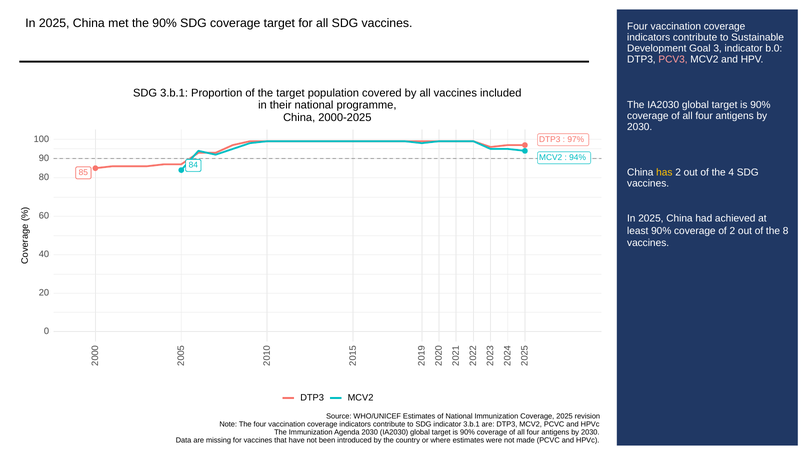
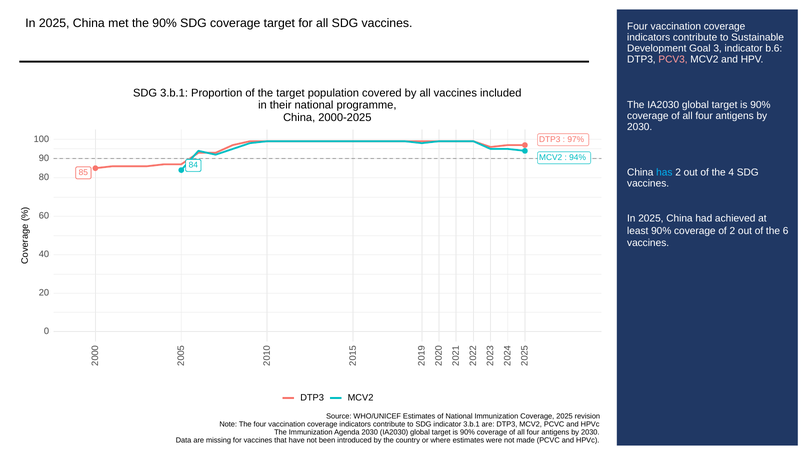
b.0: b.0 -> b.6
has colour: yellow -> light blue
8: 8 -> 6
